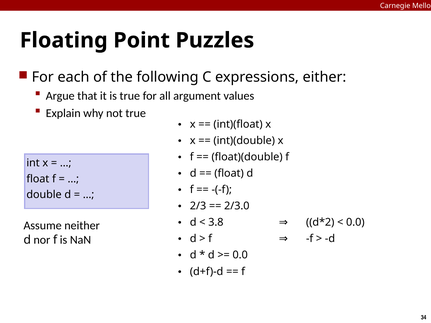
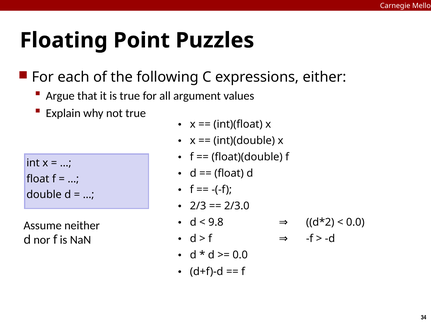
3.8: 3.8 -> 9.8
